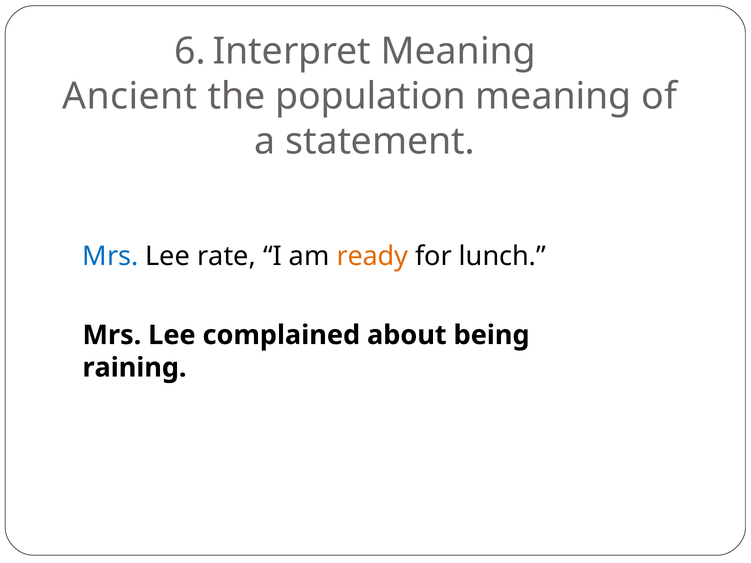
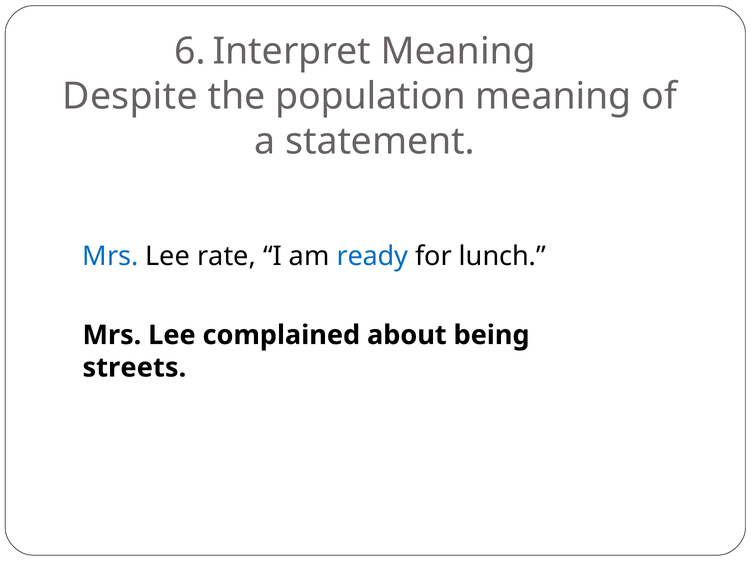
Ancient: Ancient -> Despite
ready colour: orange -> blue
raining: raining -> streets
